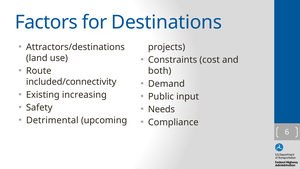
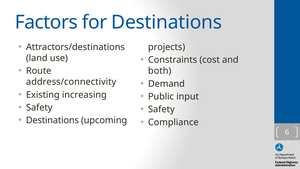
included/connectivity: included/connectivity -> address/connectivity
Needs at (161, 109): Needs -> Safety
Detrimental at (52, 120): Detrimental -> Destinations
